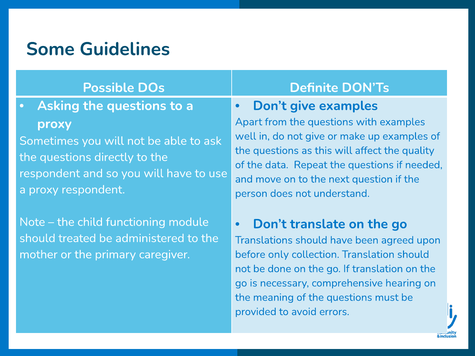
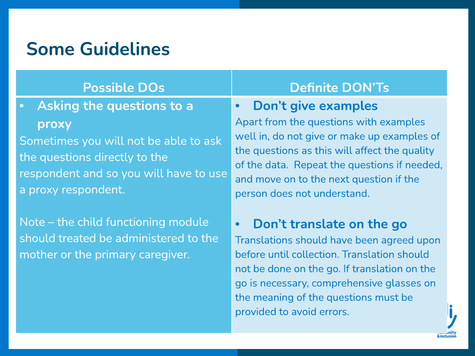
only: only -> until
hearing: hearing -> glasses
